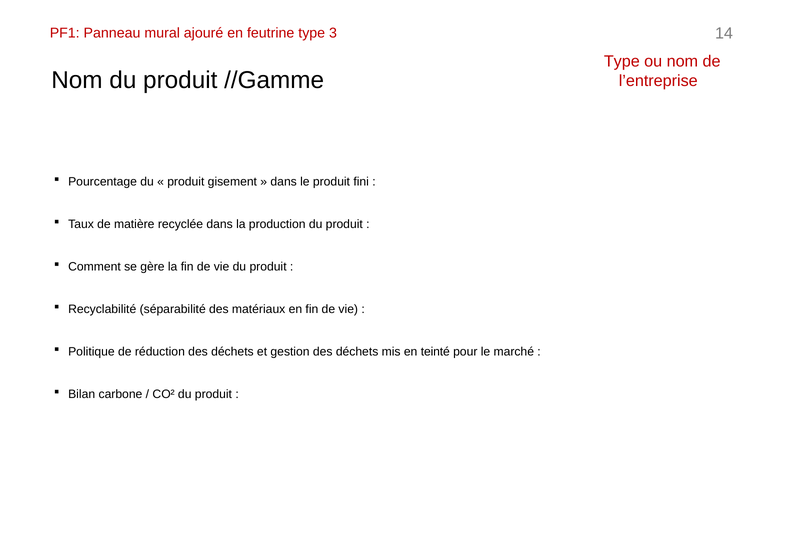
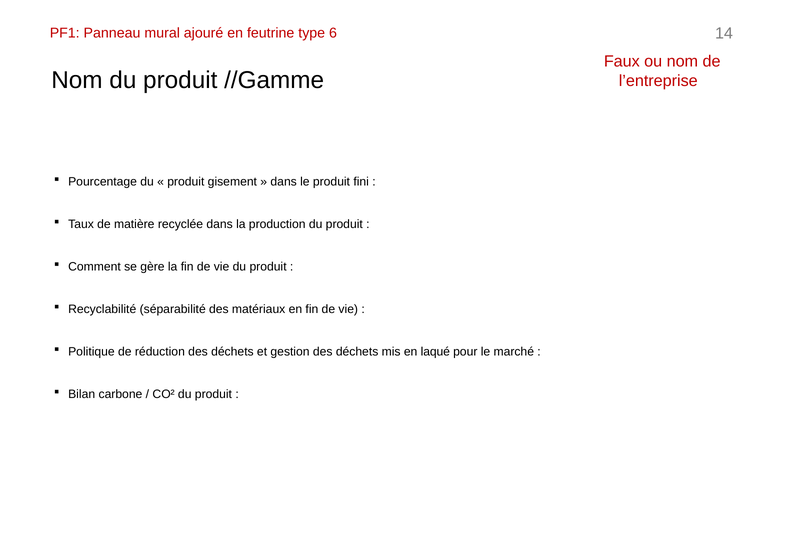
3: 3 -> 6
Type at (622, 61): Type -> Faux
teinté: teinté -> laqué
